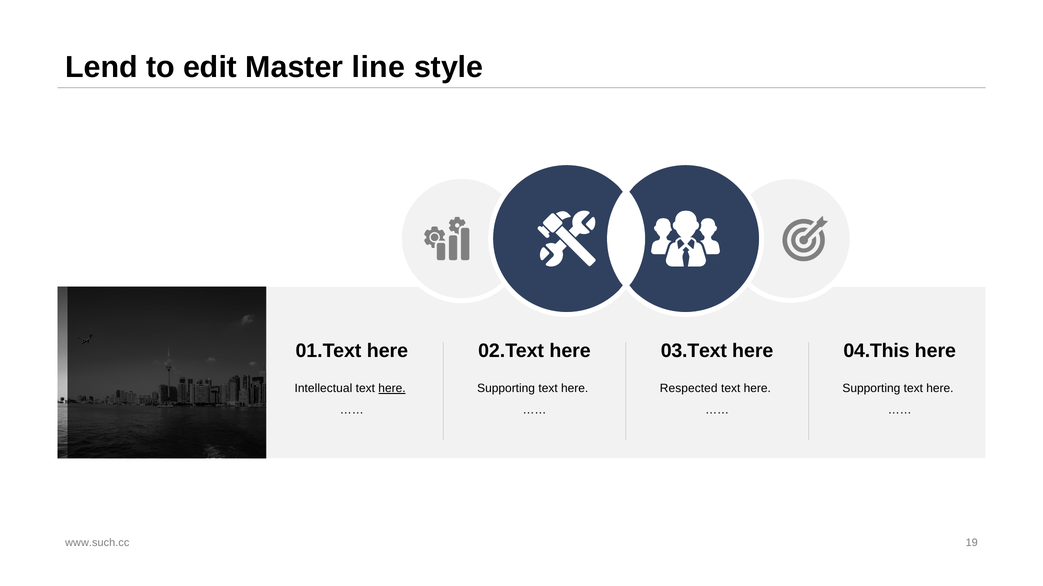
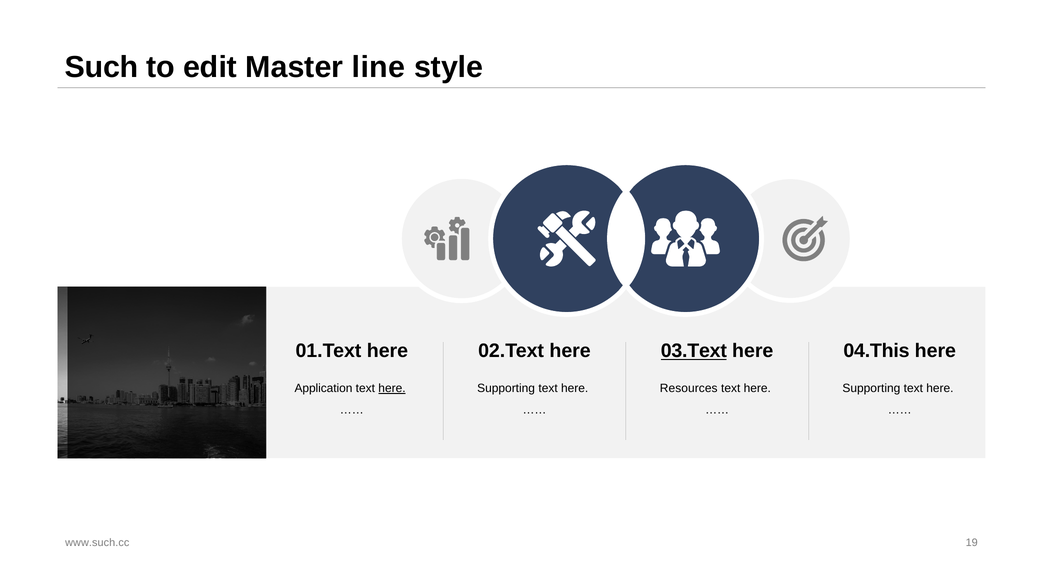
Lend: Lend -> Such
03.Text underline: none -> present
Intellectual: Intellectual -> Application
Respected: Respected -> Resources
